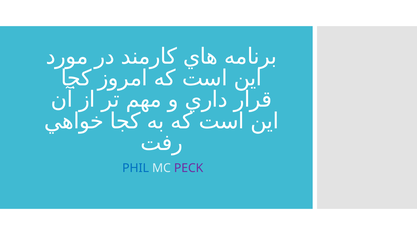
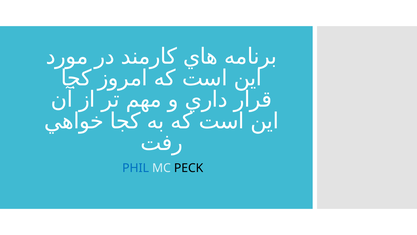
PECK colour: purple -> black
